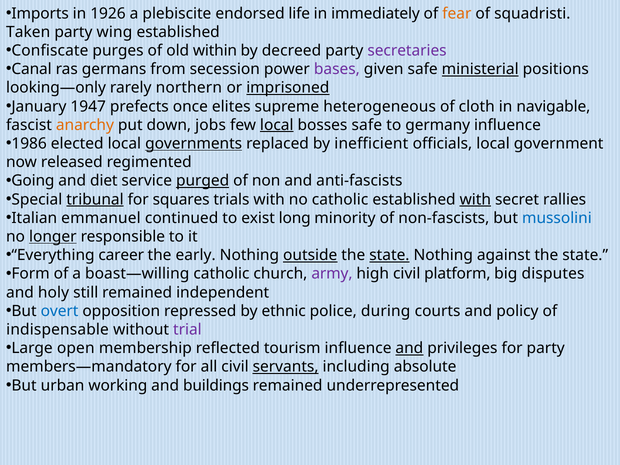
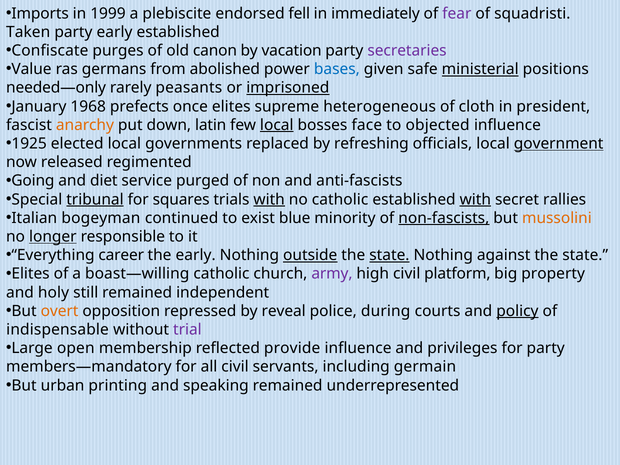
1926: 1926 -> 1999
life: life -> fell
fear colour: orange -> purple
party wing: wing -> early
within: within -> canon
decreed: decreed -> vacation
Canal: Canal -> Value
secession: secession -> abolished
bases colour: purple -> blue
looking—only: looking—only -> needed—only
northern: northern -> peasants
1947: 1947 -> 1968
navigable: navigable -> president
jobs: jobs -> latin
bosses safe: safe -> face
germany: germany -> objected
1986: 1986 -> 1925
governments underline: present -> none
inefficient: inefficient -> refreshing
government underline: none -> present
purged underline: present -> none
with at (269, 199) underline: none -> present
emmanuel: emmanuel -> bogeyman
long: long -> blue
non-fascists underline: none -> present
mussolini colour: blue -> orange
Form at (31, 274): Form -> Elites
disputes: disputes -> property
overt colour: blue -> orange
ethnic: ethnic -> reveal
policy underline: none -> present
tourism: tourism -> provide
and at (409, 348) underline: present -> none
servants underline: present -> none
absolute: absolute -> germain
working: working -> printing
buildings: buildings -> speaking
